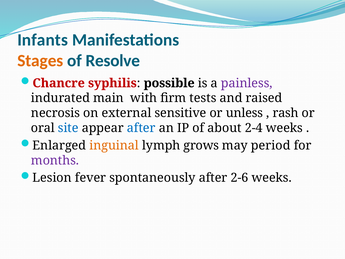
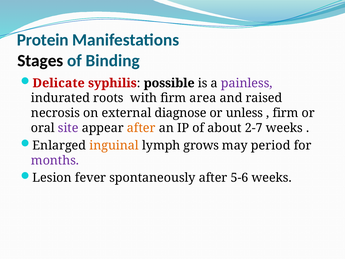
Infants: Infants -> Protein
Stages colour: orange -> black
Resolve: Resolve -> Binding
Chancre: Chancre -> Delicate
main: main -> roots
tests: tests -> area
sensitive: sensitive -> diagnose
rash at (286, 113): rash -> firm
site colour: blue -> purple
after at (141, 128) colour: blue -> orange
2-4: 2-4 -> 2-7
2-6: 2-6 -> 5-6
